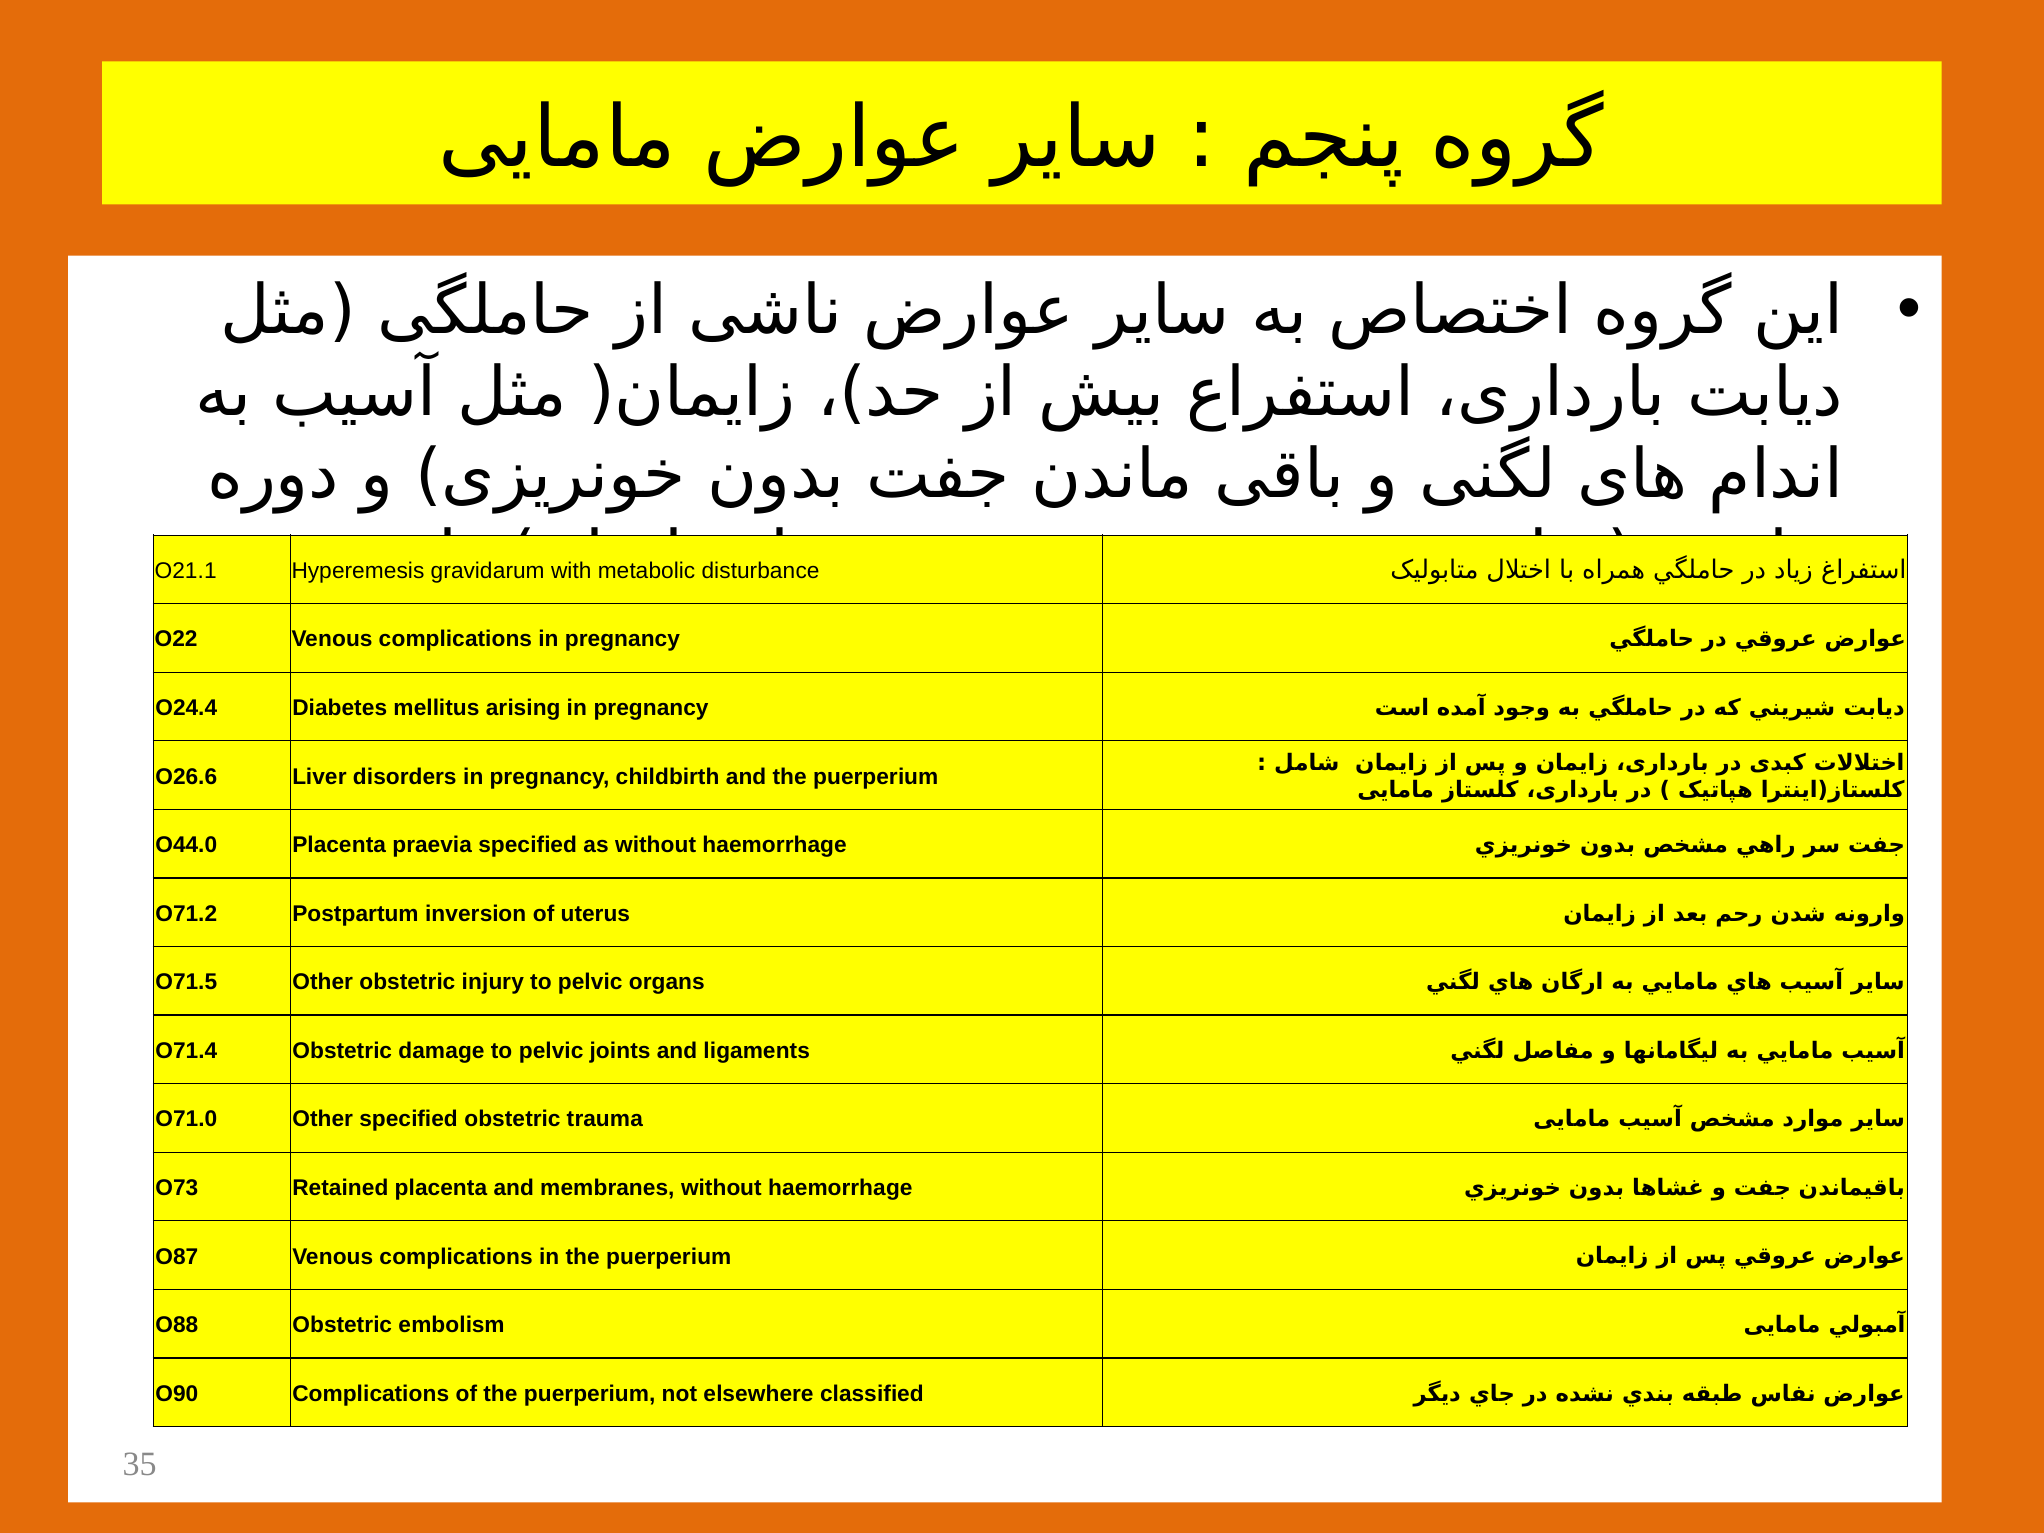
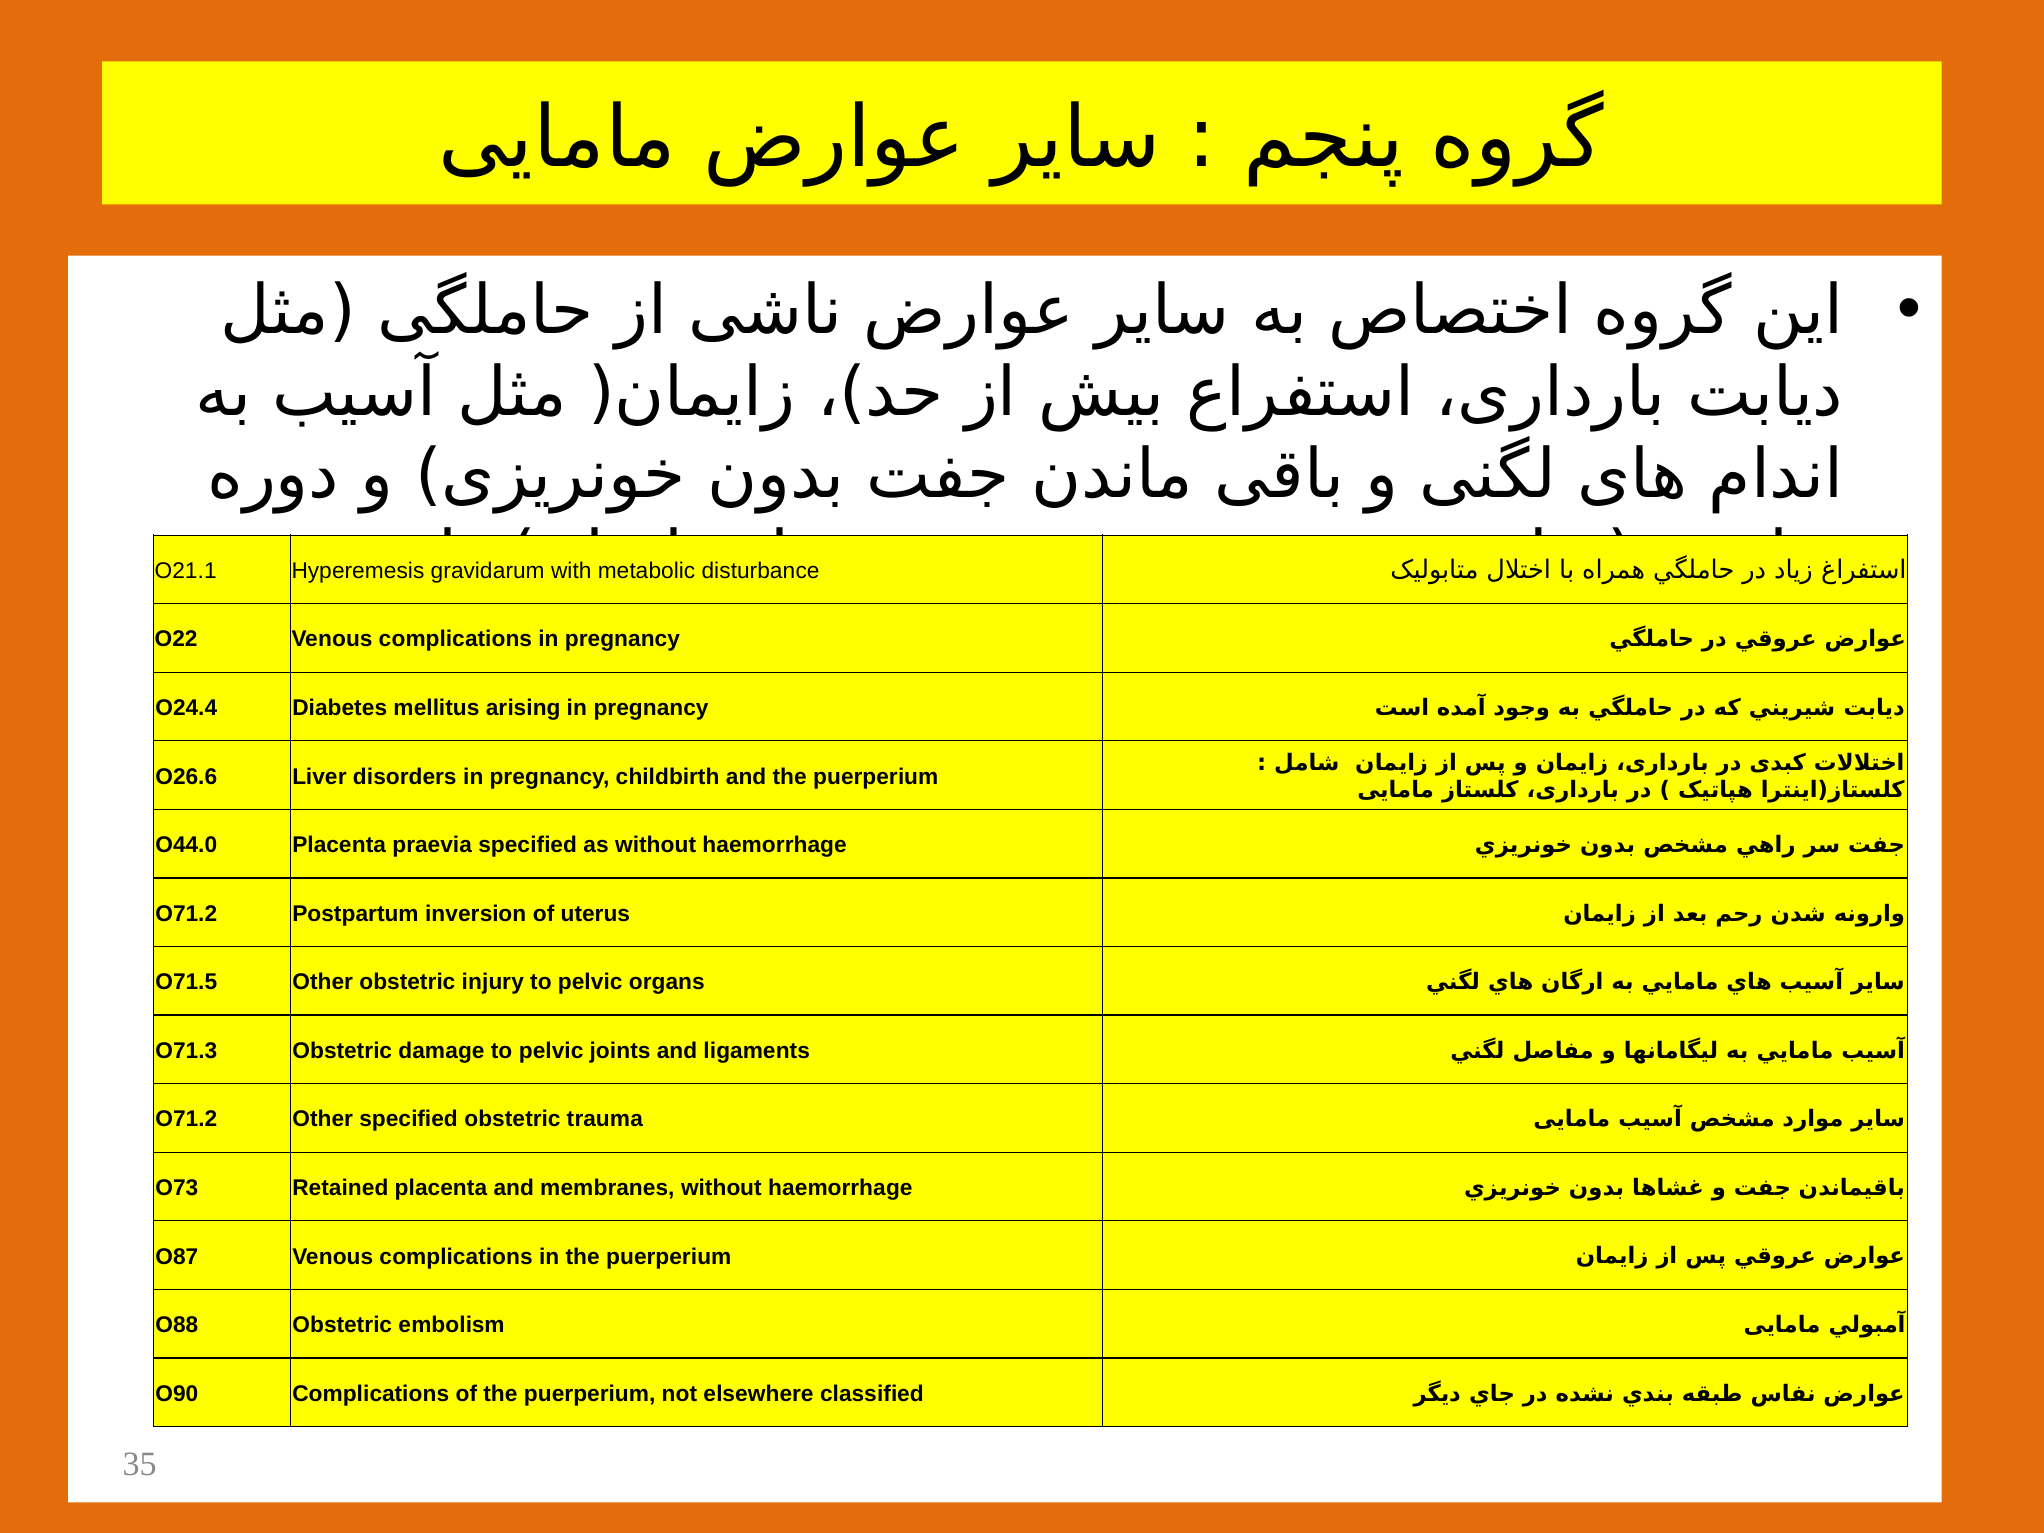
O71.4: O71.4 -> O71.3
O71.0 at (186, 1119): O71.0 -> O71.2
